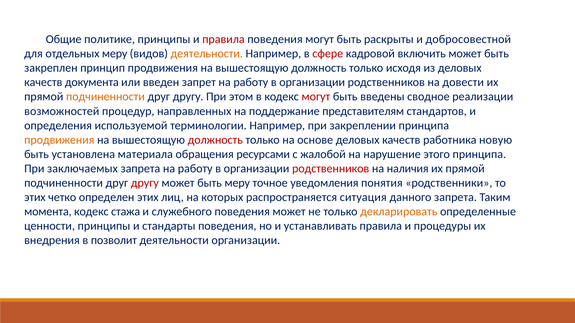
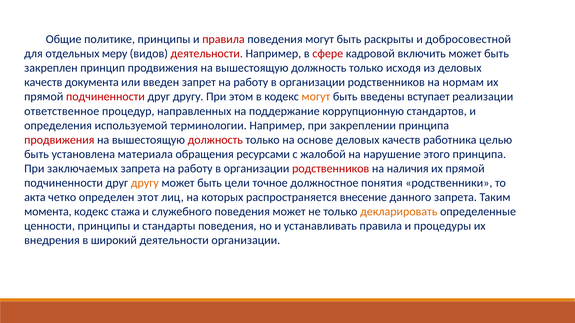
деятельности at (207, 54) colour: orange -> red
довести: довести -> нормам
подчиненности at (105, 97) colour: orange -> red
могут at (316, 97) colour: red -> orange
сводное: сводное -> вступает
возможностей: возможностей -> ответственное
представителям: представителям -> коррупционную
продвижения at (59, 140) colour: orange -> red
новую: новую -> целью
другу at (145, 183) colour: red -> orange
быть меру: меру -> цели
уведомления: уведомления -> должностное
этих at (35, 197): этих -> акта
определен этих: этих -> этот
ситуация: ситуация -> внесение
позволит: позволит -> широкий
